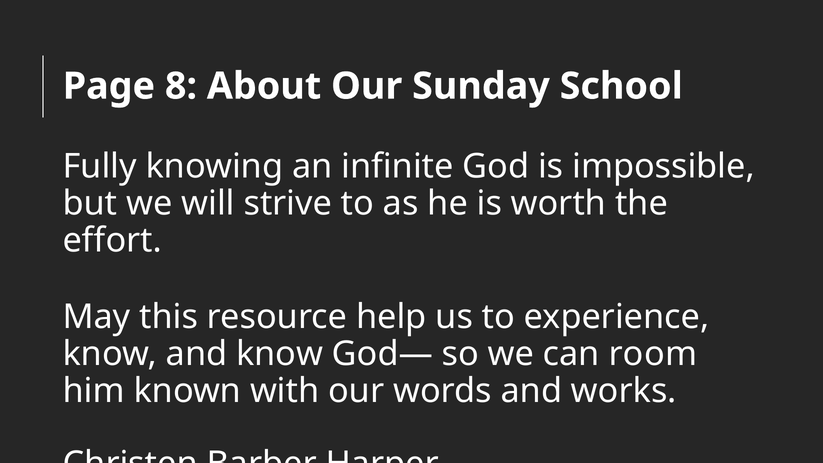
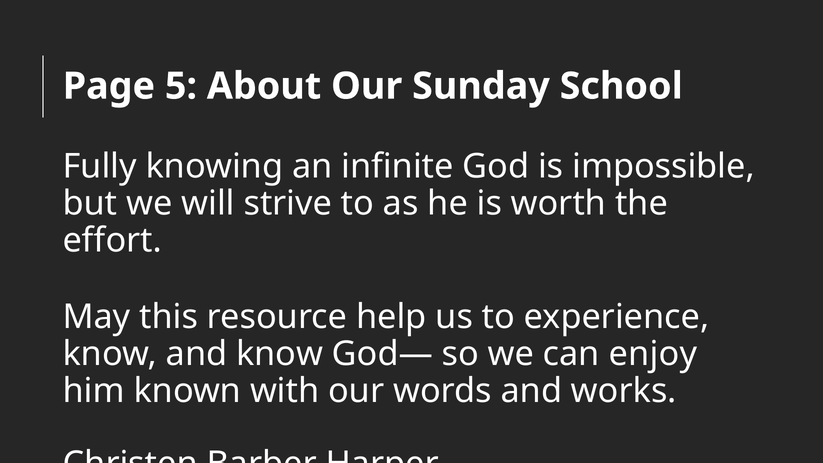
8: 8 -> 5
room: room -> enjoy
